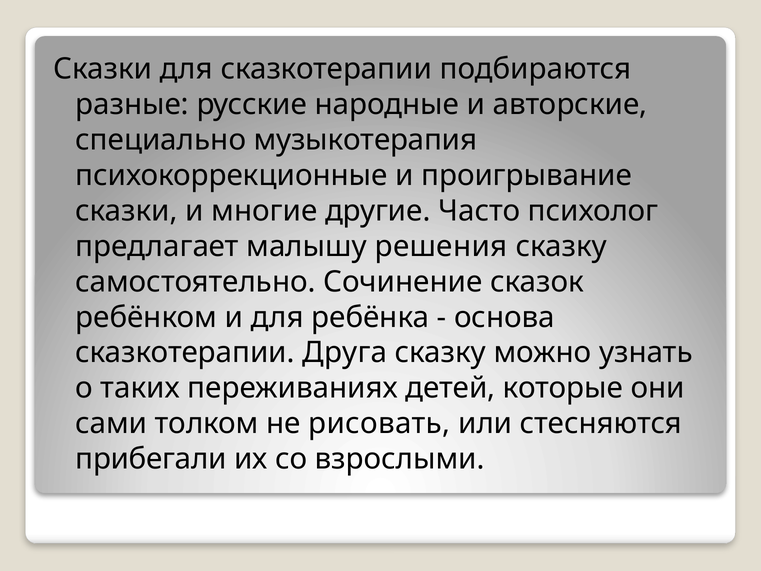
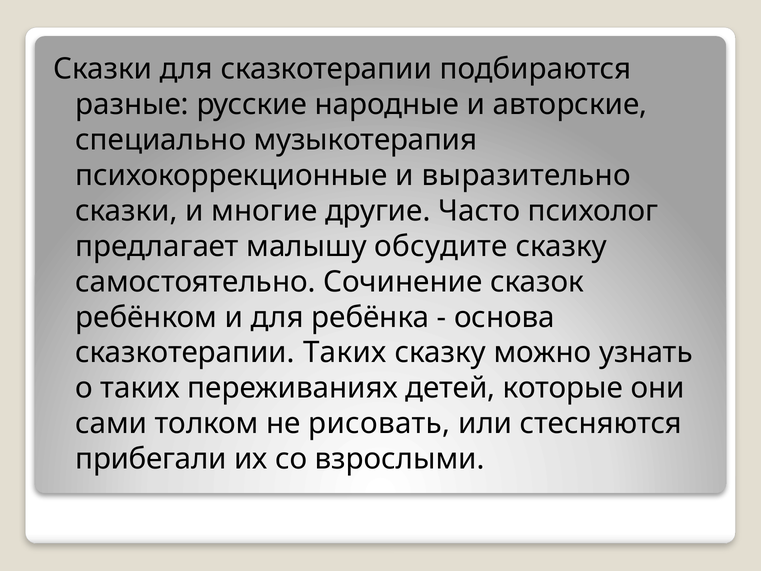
проигрывание: проигрывание -> выразительно
решения: решения -> обсудите
сказкотерапии Друга: Друга -> Таких
